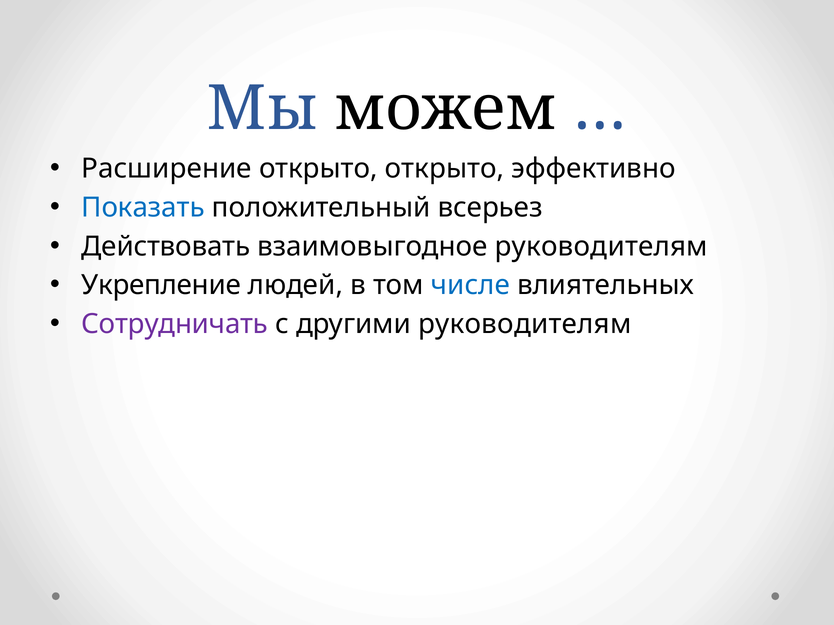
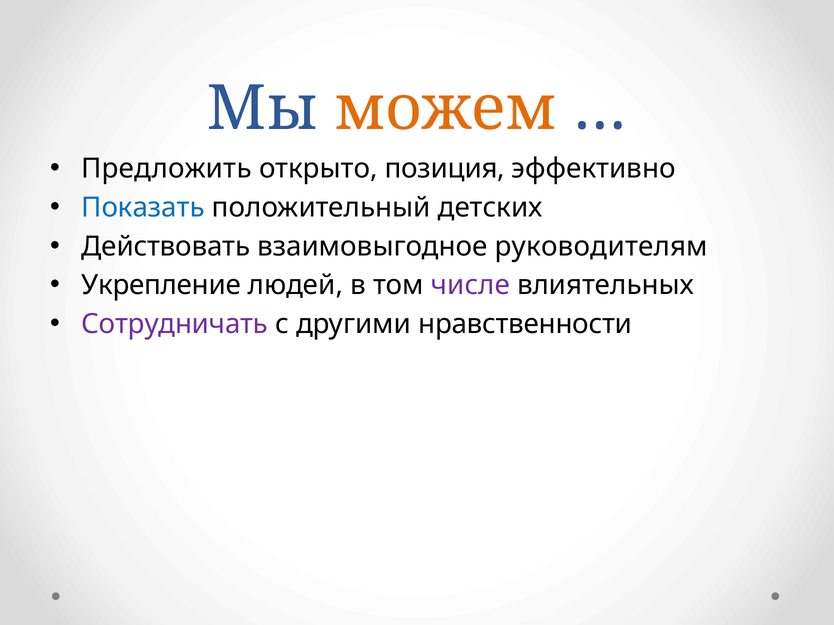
можем colour: black -> orange
Расширение: Расширение -> Предложить
открыто открыто: открыто -> позиция
всерьез: всерьез -> детских
числе colour: blue -> purple
другими руководителям: руководителям -> нравственности
